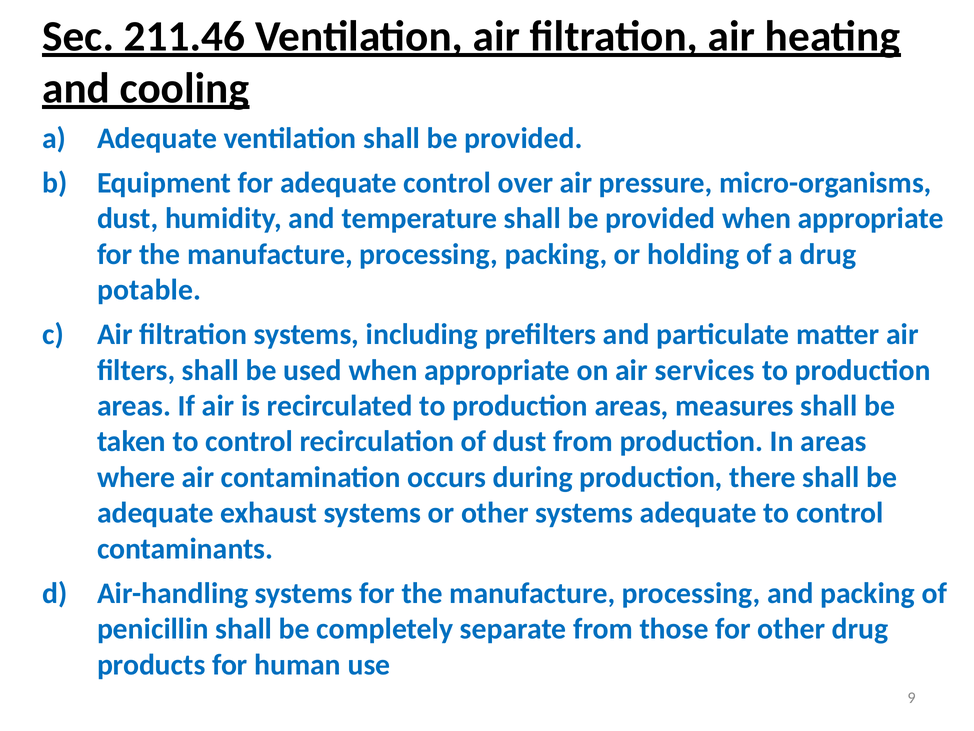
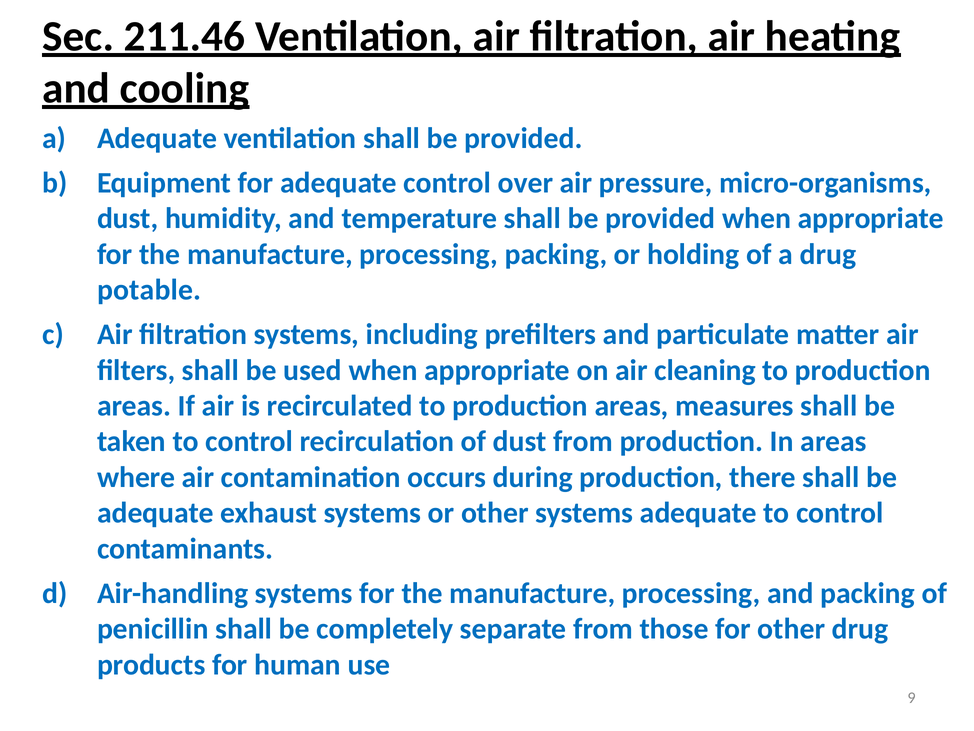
services: services -> cleaning
